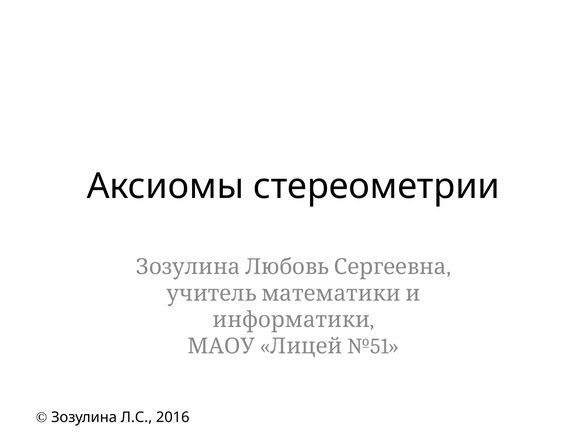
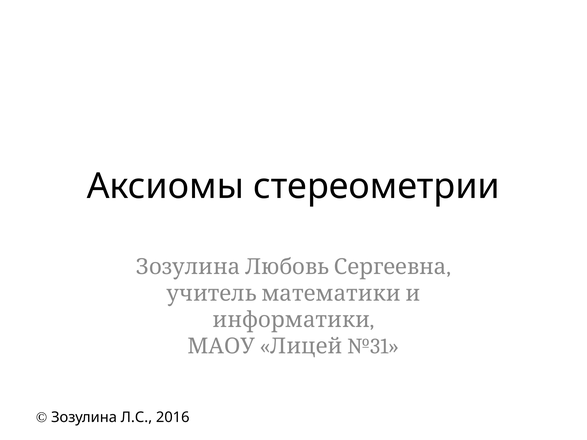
№51: №51 -> №31
